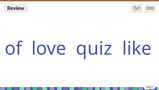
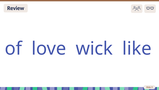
quiz: quiz -> wick
